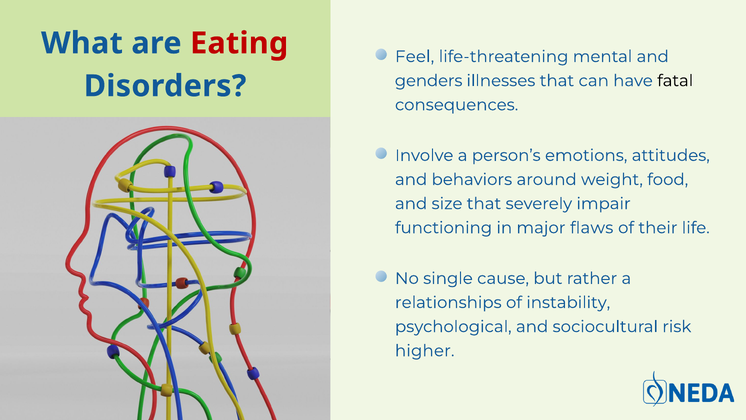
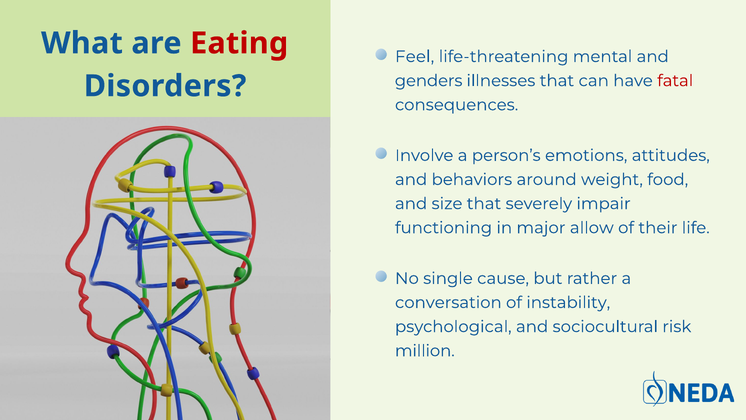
fatal colour: black -> red
flaws: flaws -> allow
relationships: relationships -> conversation
higher: higher -> million
